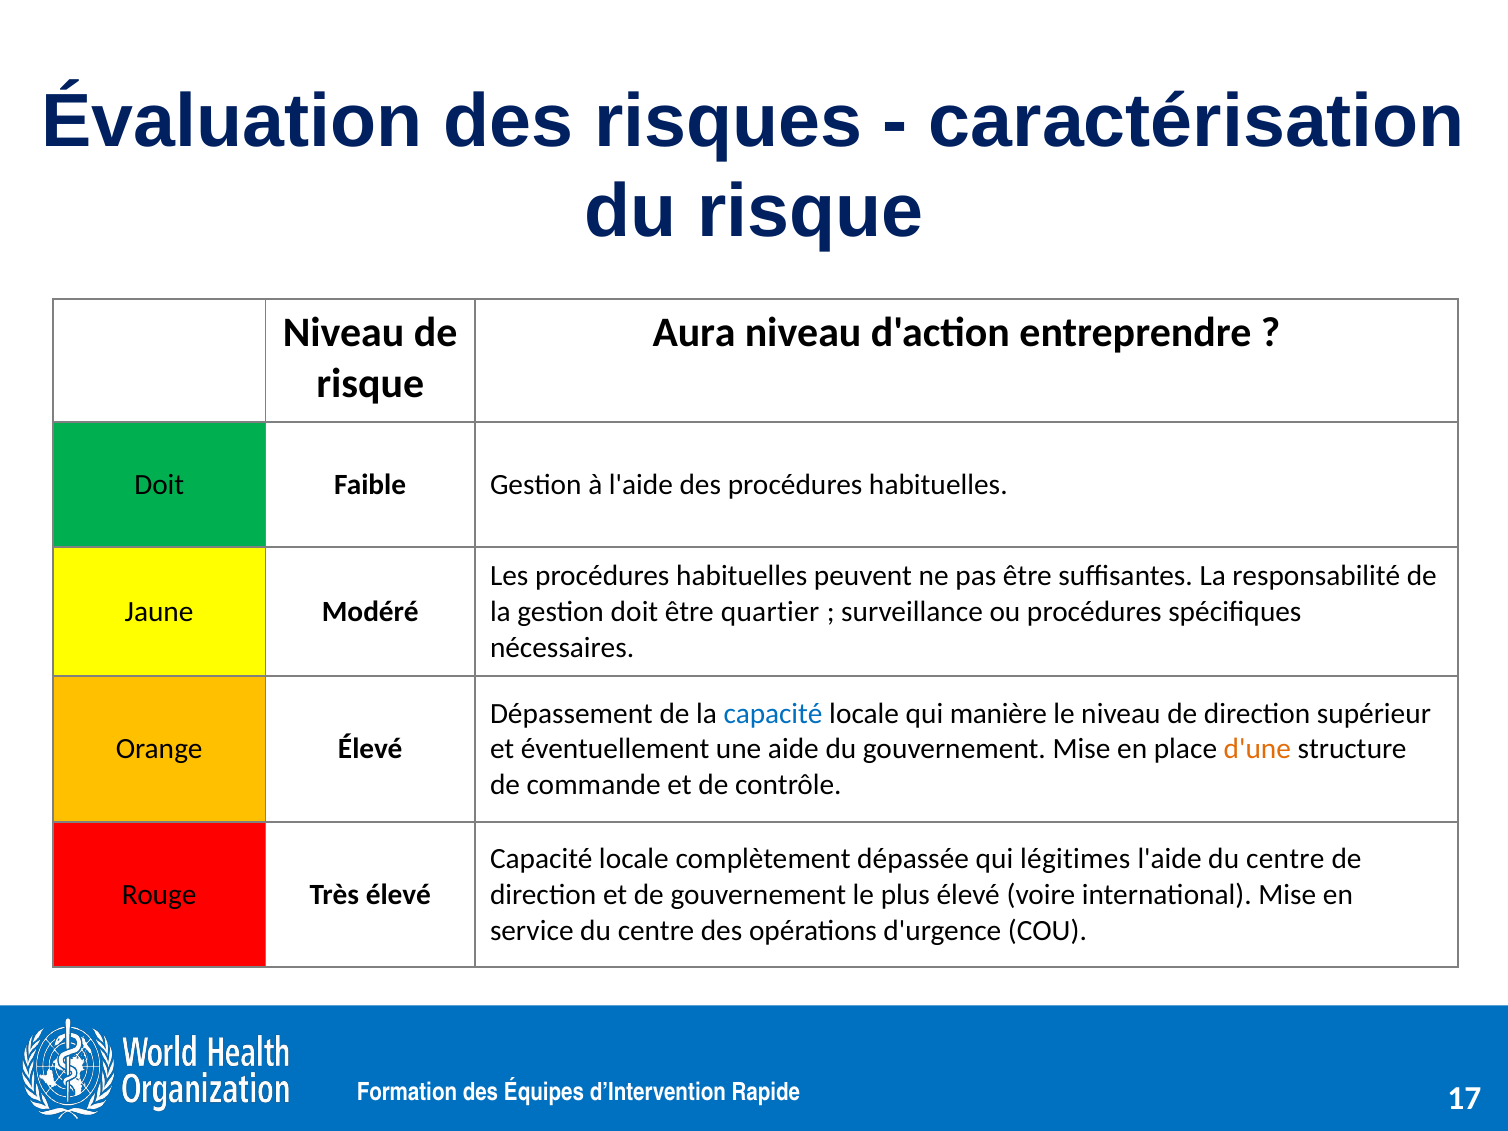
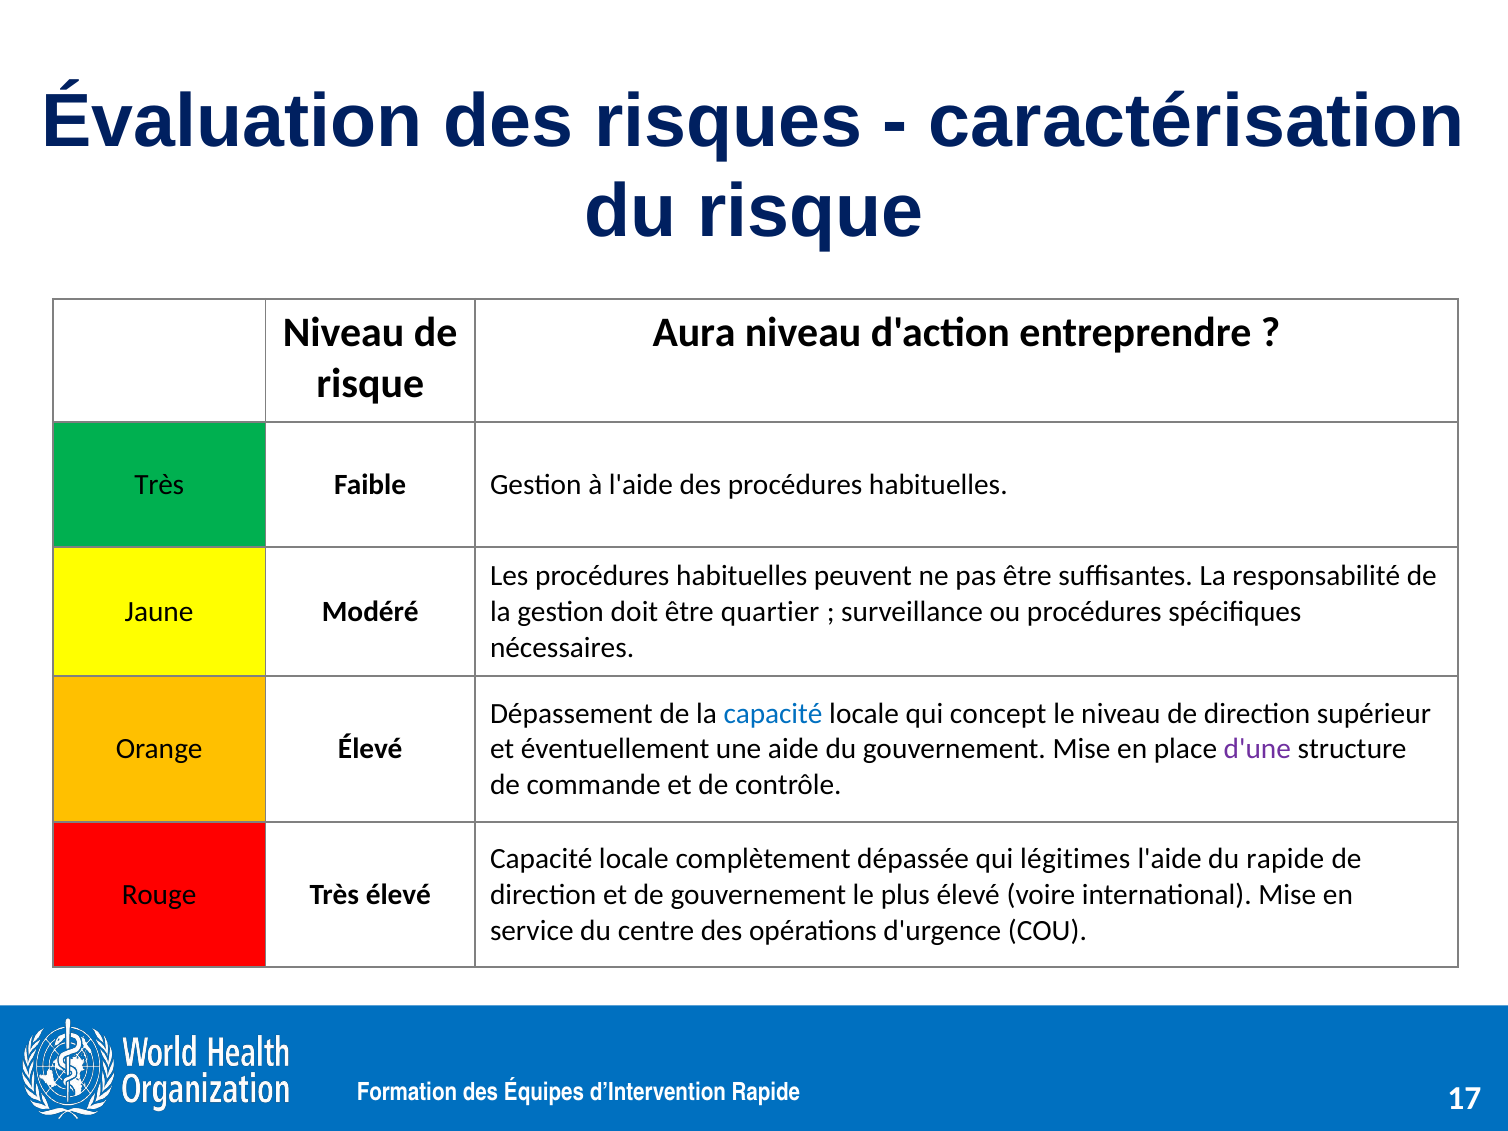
Doit at (159, 485): Doit -> Très
manière: manière -> concept
d'une colour: orange -> purple
l'aide du centre: centre -> rapide
